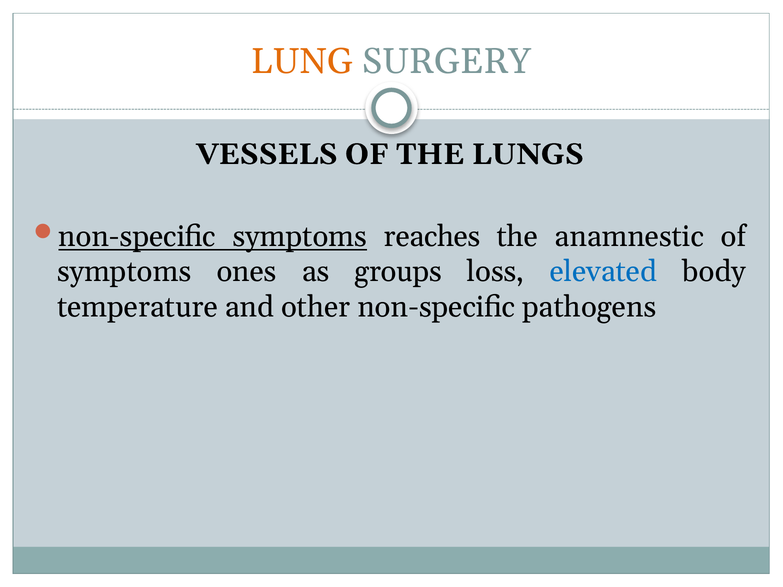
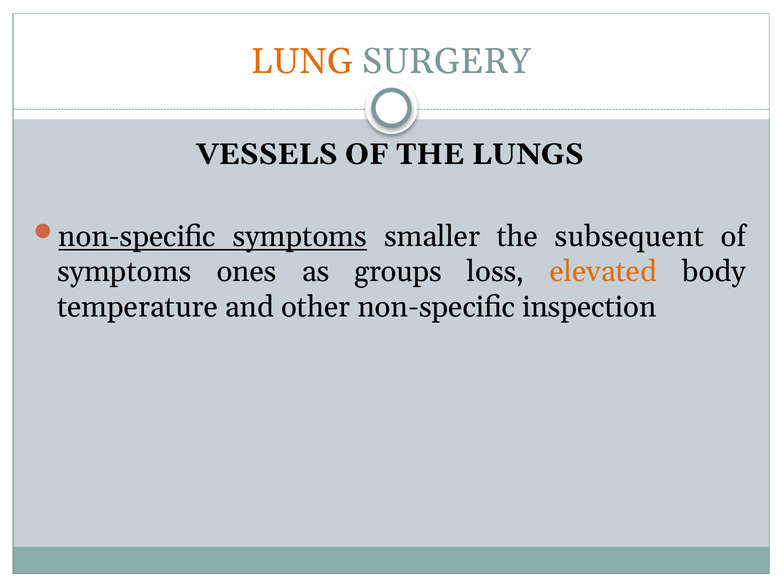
reaches: reaches -> smaller
anamnestic: anamnestic -> subsequent
elevated colour: blue -> orange
pathogens: pathogens -> inspection
